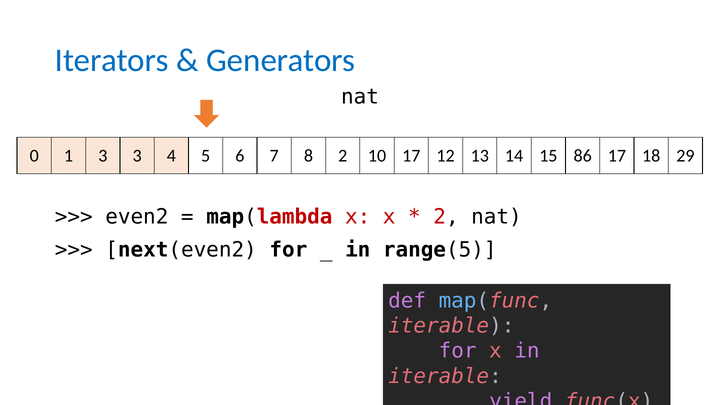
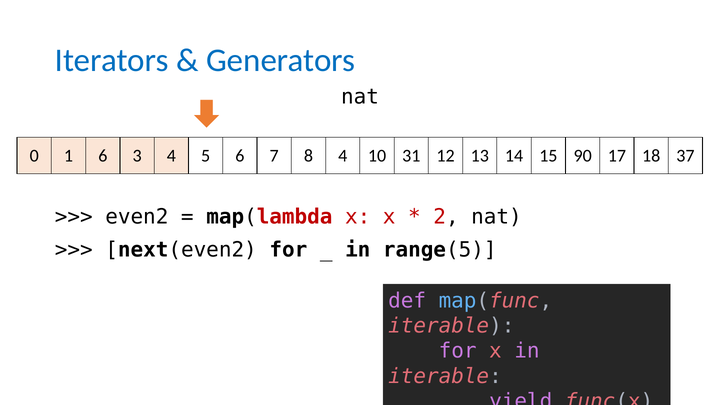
1 3: 3 -> 6
8 2: 2 -> 4
10 17: 17 -> 31
86: 86 -> 90
29: 29 -> 37
